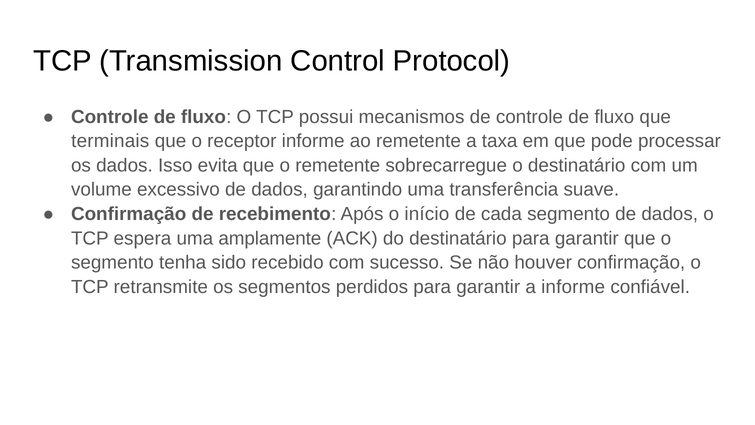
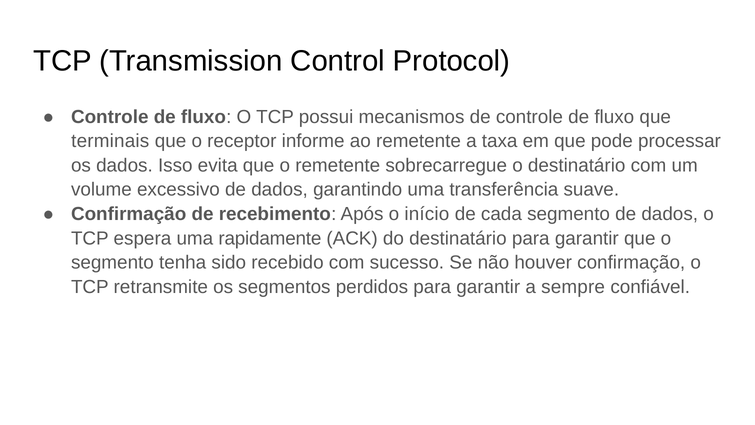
amplamente: amplamente -> rapidamente
a informe: informe -> sempre
